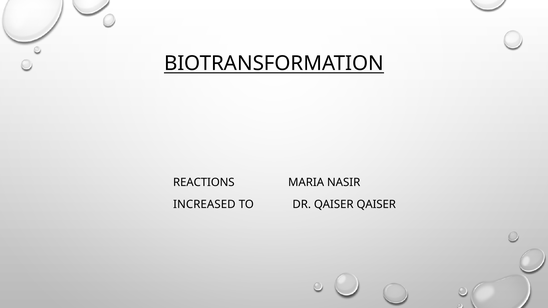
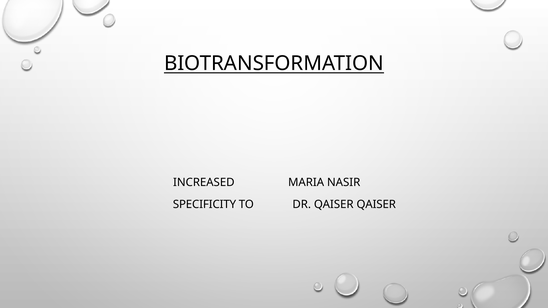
REACTIONS: REACTIONS -> INCREASED
INCREASED: INCREASED -> SPECIFICITY
